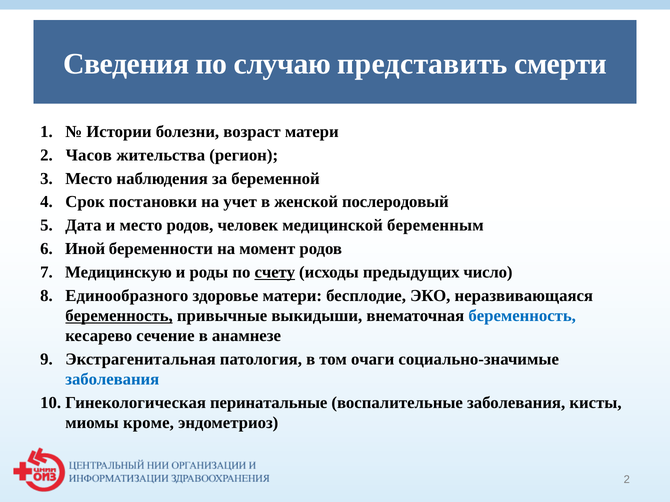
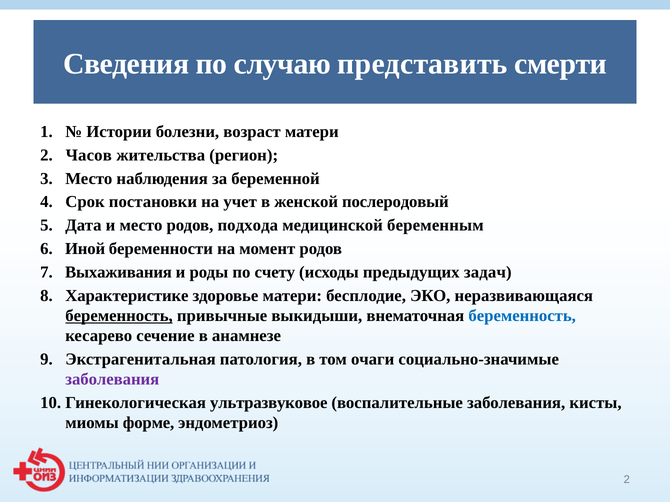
человек: человек -> подхода
Медицинскую: Медицинскую -> Выхаживания
счету underline: present -> none
число: число -> задач
Единообразного: Единообразного -> Характеристике
заболевания at (112, 380) colour: blue -> purple
перинатальные: перинатальные -> ультразвуковое
кроме: кроме -> форме
